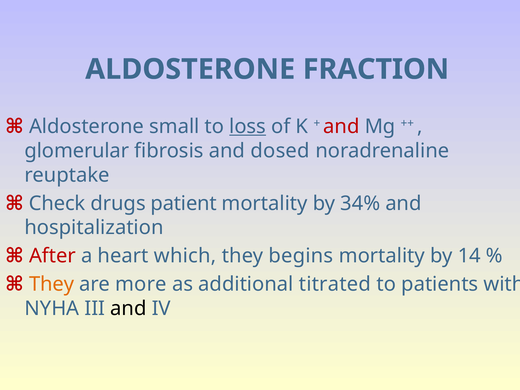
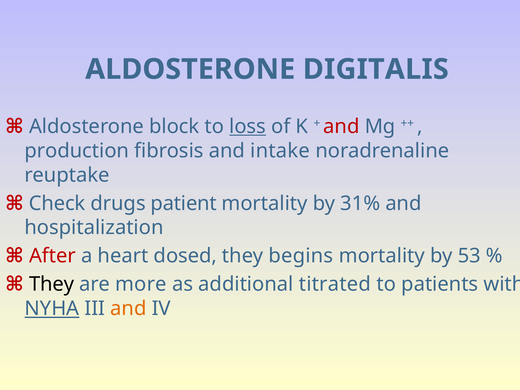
FRACTION: FRACTION -> DIGITALIS
small: small -> block
glomerular: glomerular -> production
dosed: dosed -> intake
34%: 34% -> 31%
which: which -> dosed
14: 14 -> 53
They at (52, 284) colour: orange -> black
NYHA underline: none -> present
and at (128, 309) colour: black -> orange
